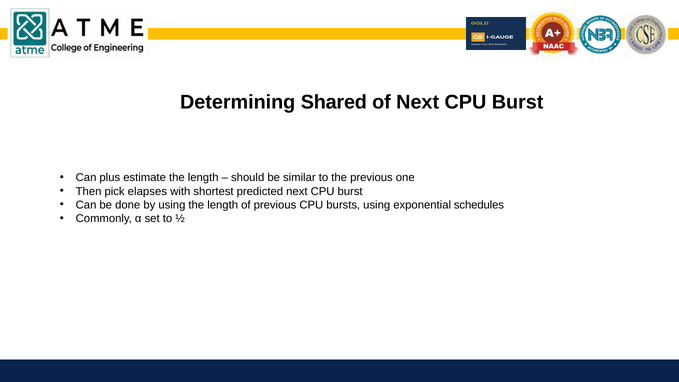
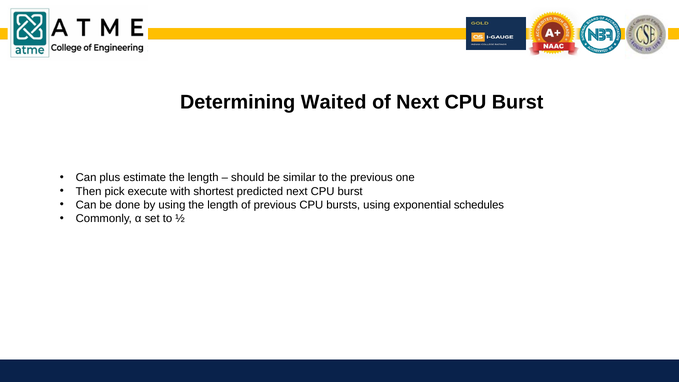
Shared: Shared -> Waited
elapses: elapses -> execute
